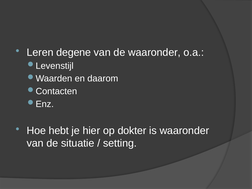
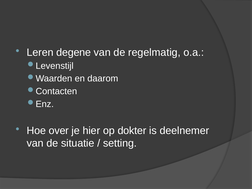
de waaronder: waaronder -> regelmatig
hebt: hebt -> over
is waaronder: waaronder -> deelnemer
